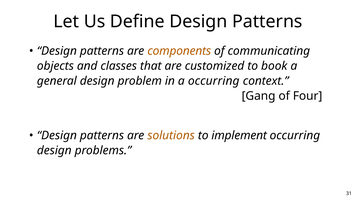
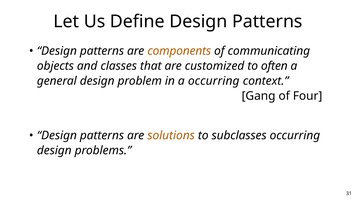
book: book -> often
implement: implement -> subclasses
